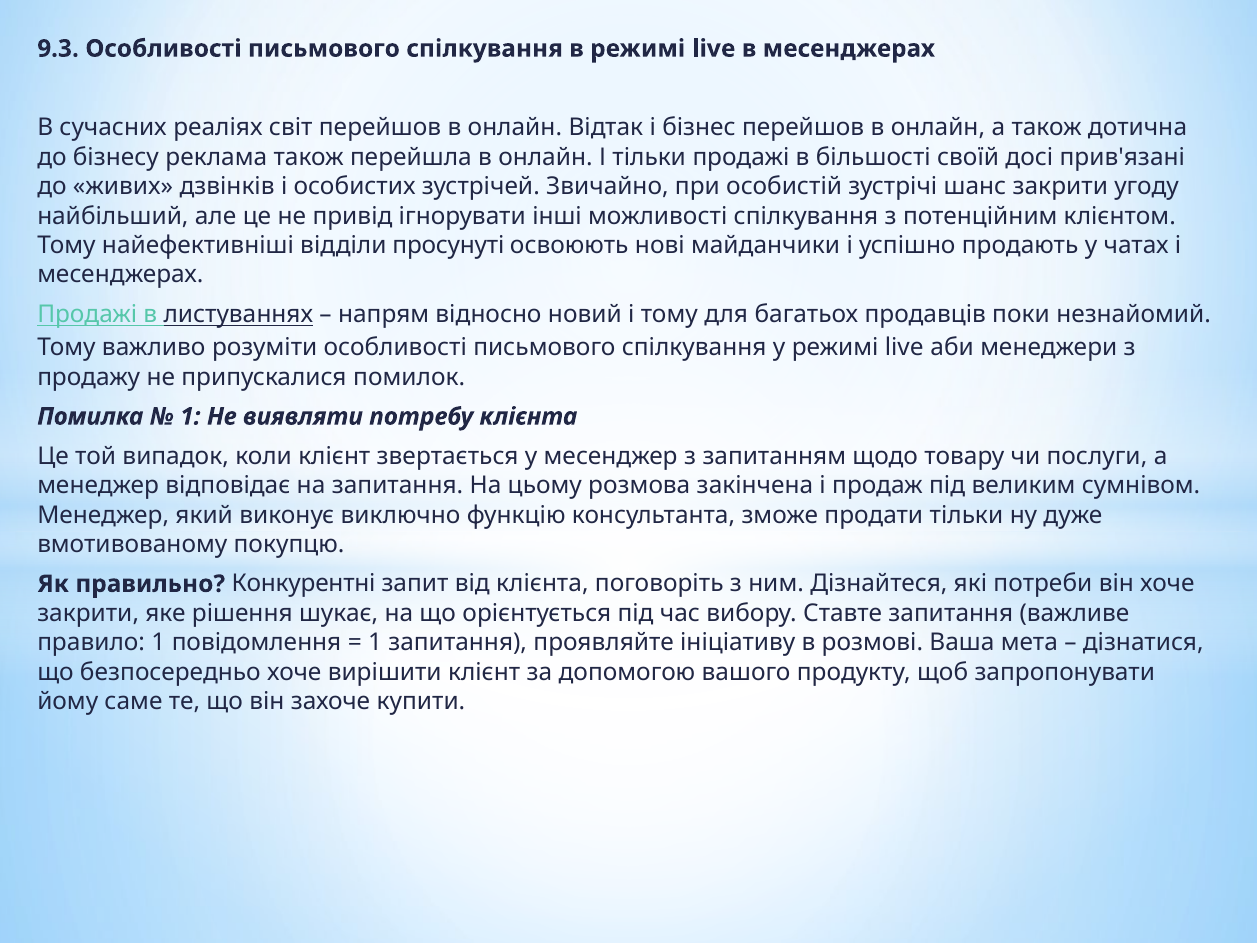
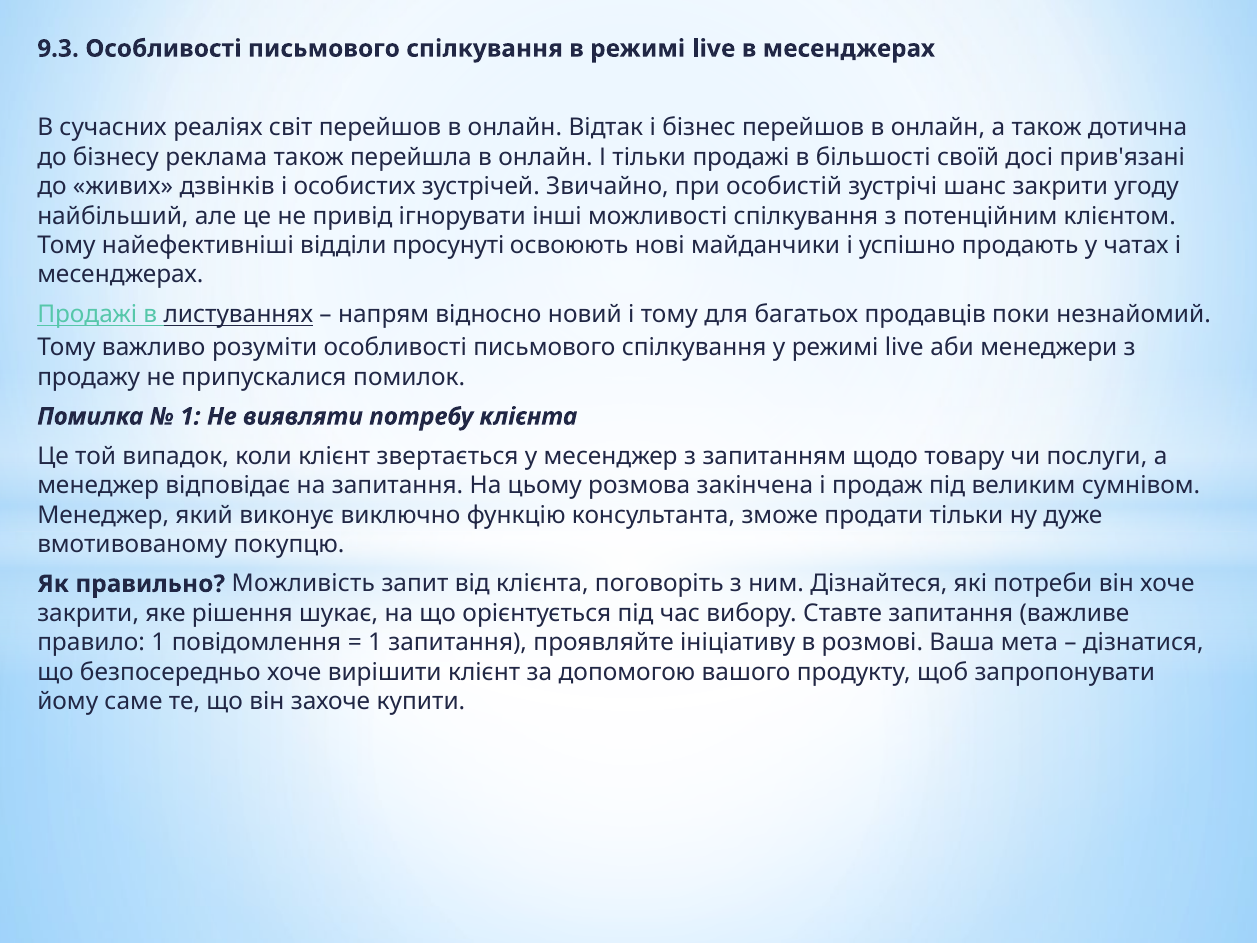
Конкурентні: Конкурентні -> Можливість
